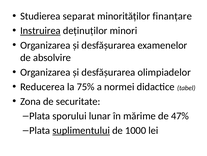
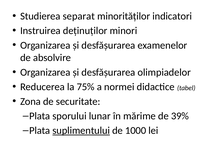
finanțare: finanțare -> indicatori
Instruirea underline: present -> none
47%: 47% -> 39%
